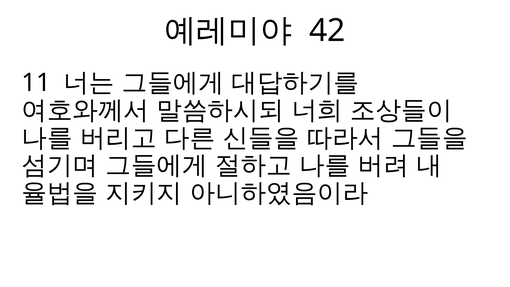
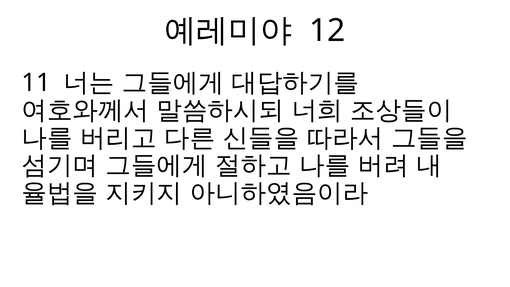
42: 42 -> 12
